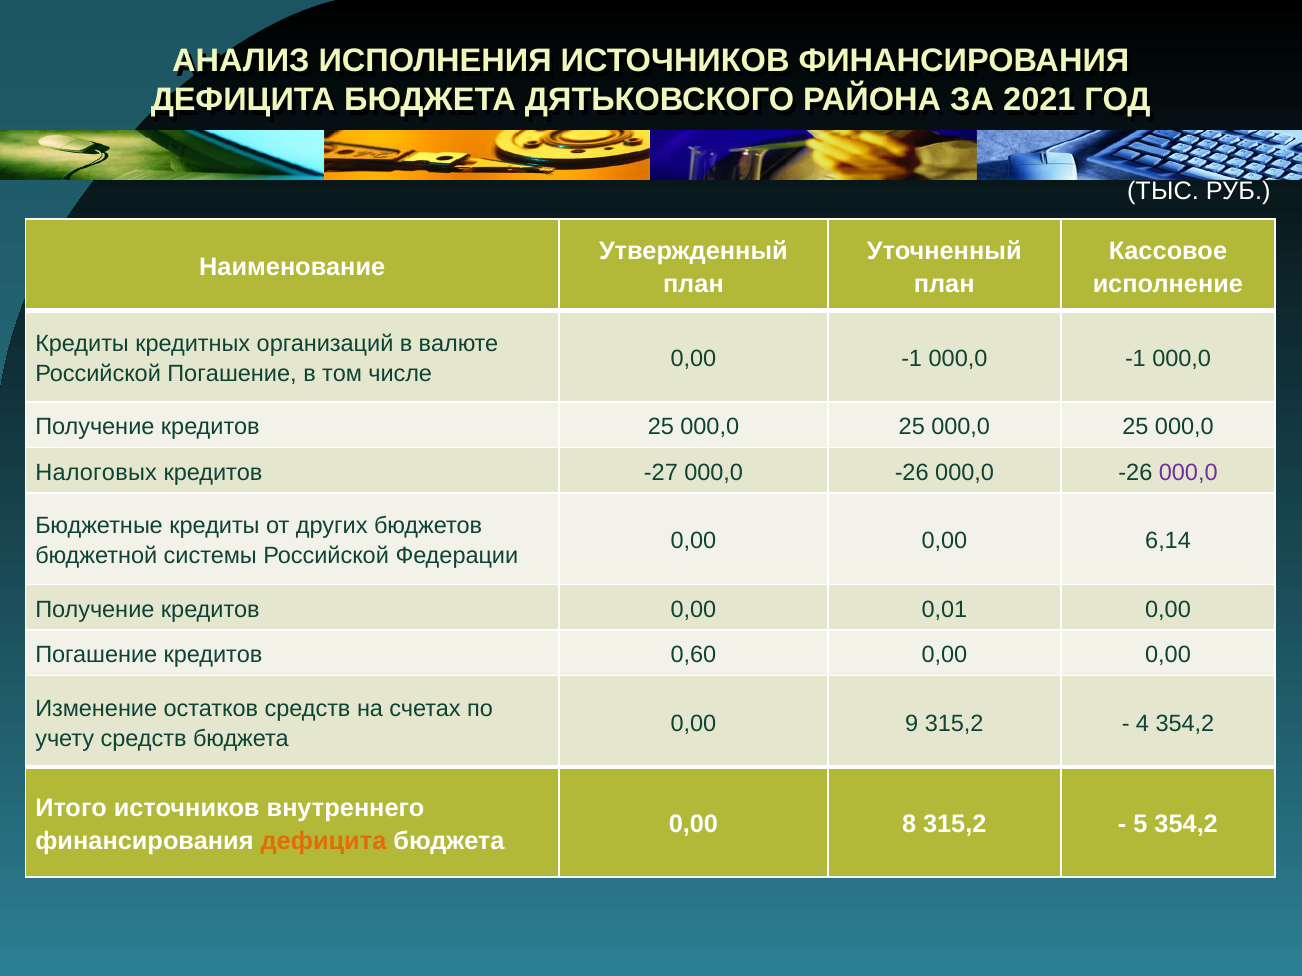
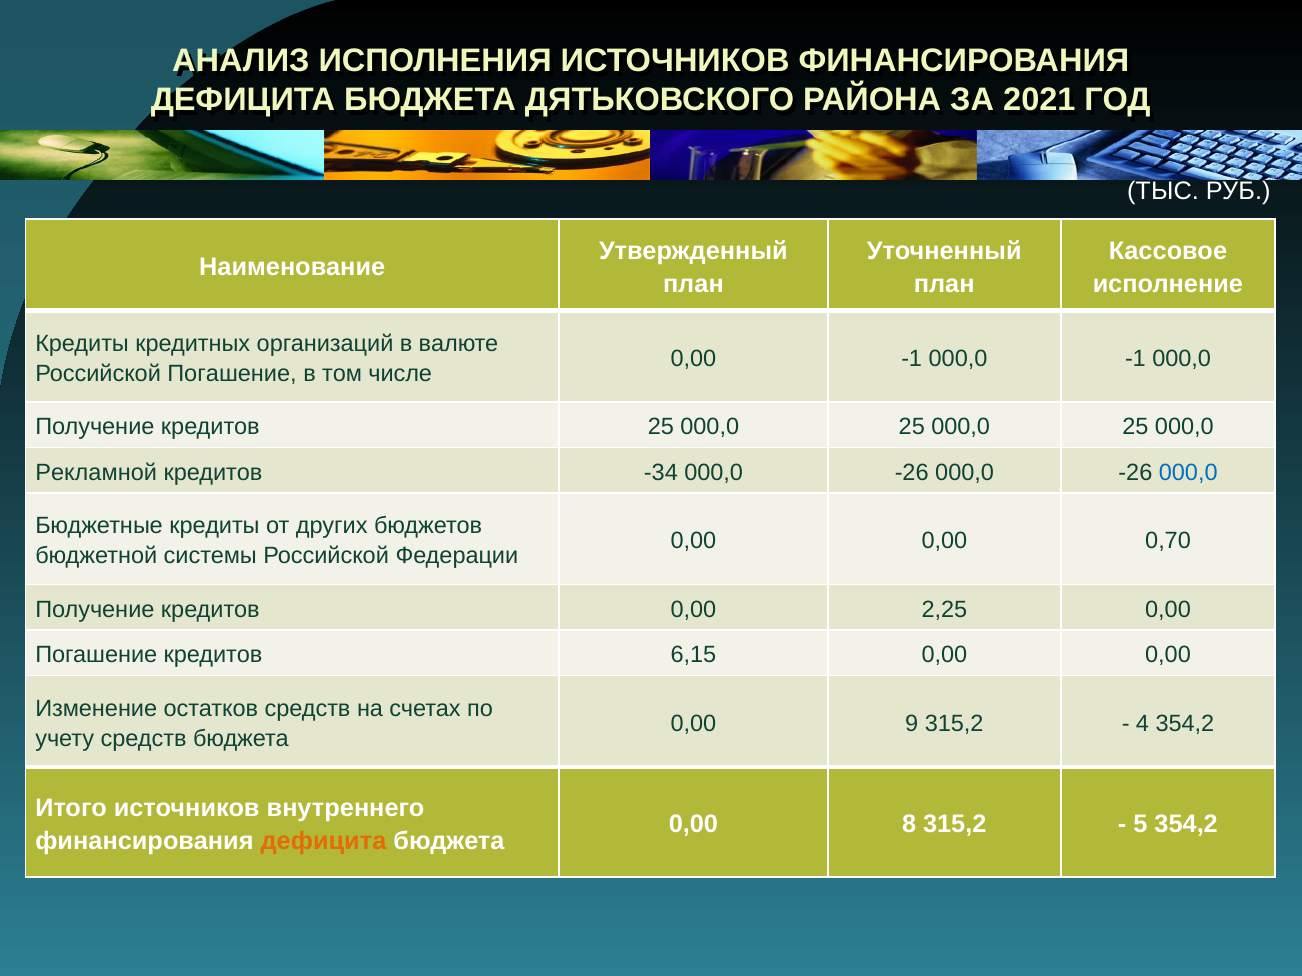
Налоговых: Налоговых -> Рекламной
-27: -27 -> -34
000,0 at (1188, 473) colour: purple -> blue
6,14: 6,14 -> 0,70
0,01: 0,01 -> 2,25
0,60: 0,60 -> 6,15
